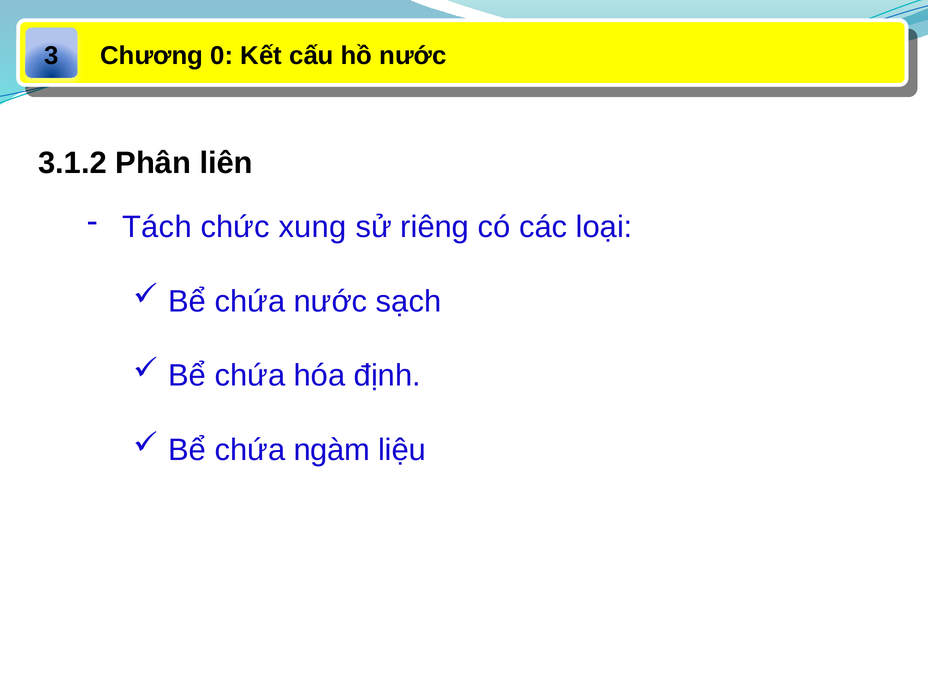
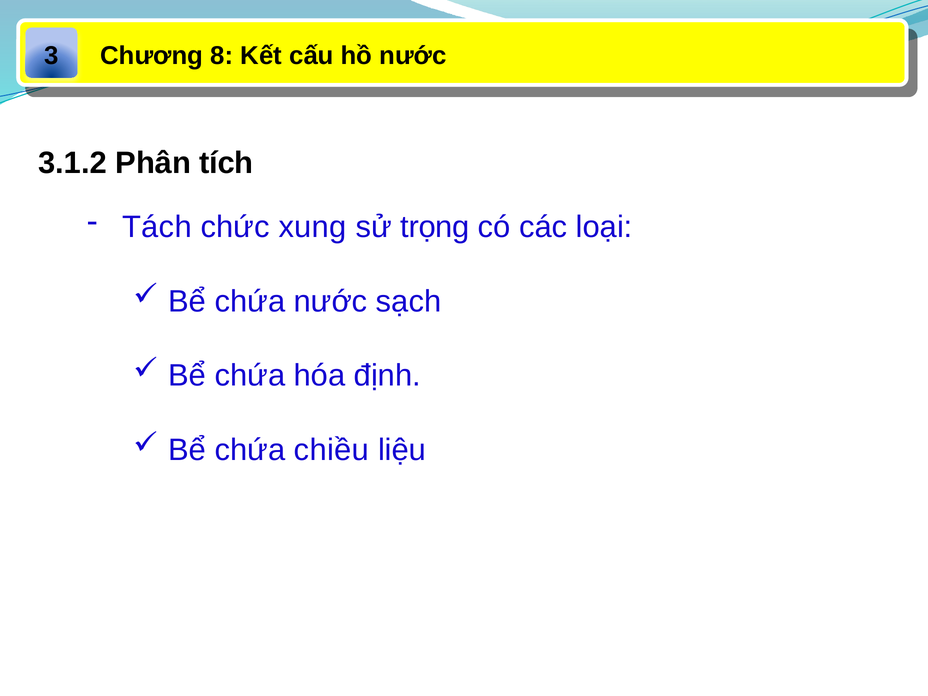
0: 0 -> 8
liên: liên -> tích
riêng: riêng -> trọng
ngàm: ngàm -> chiều
